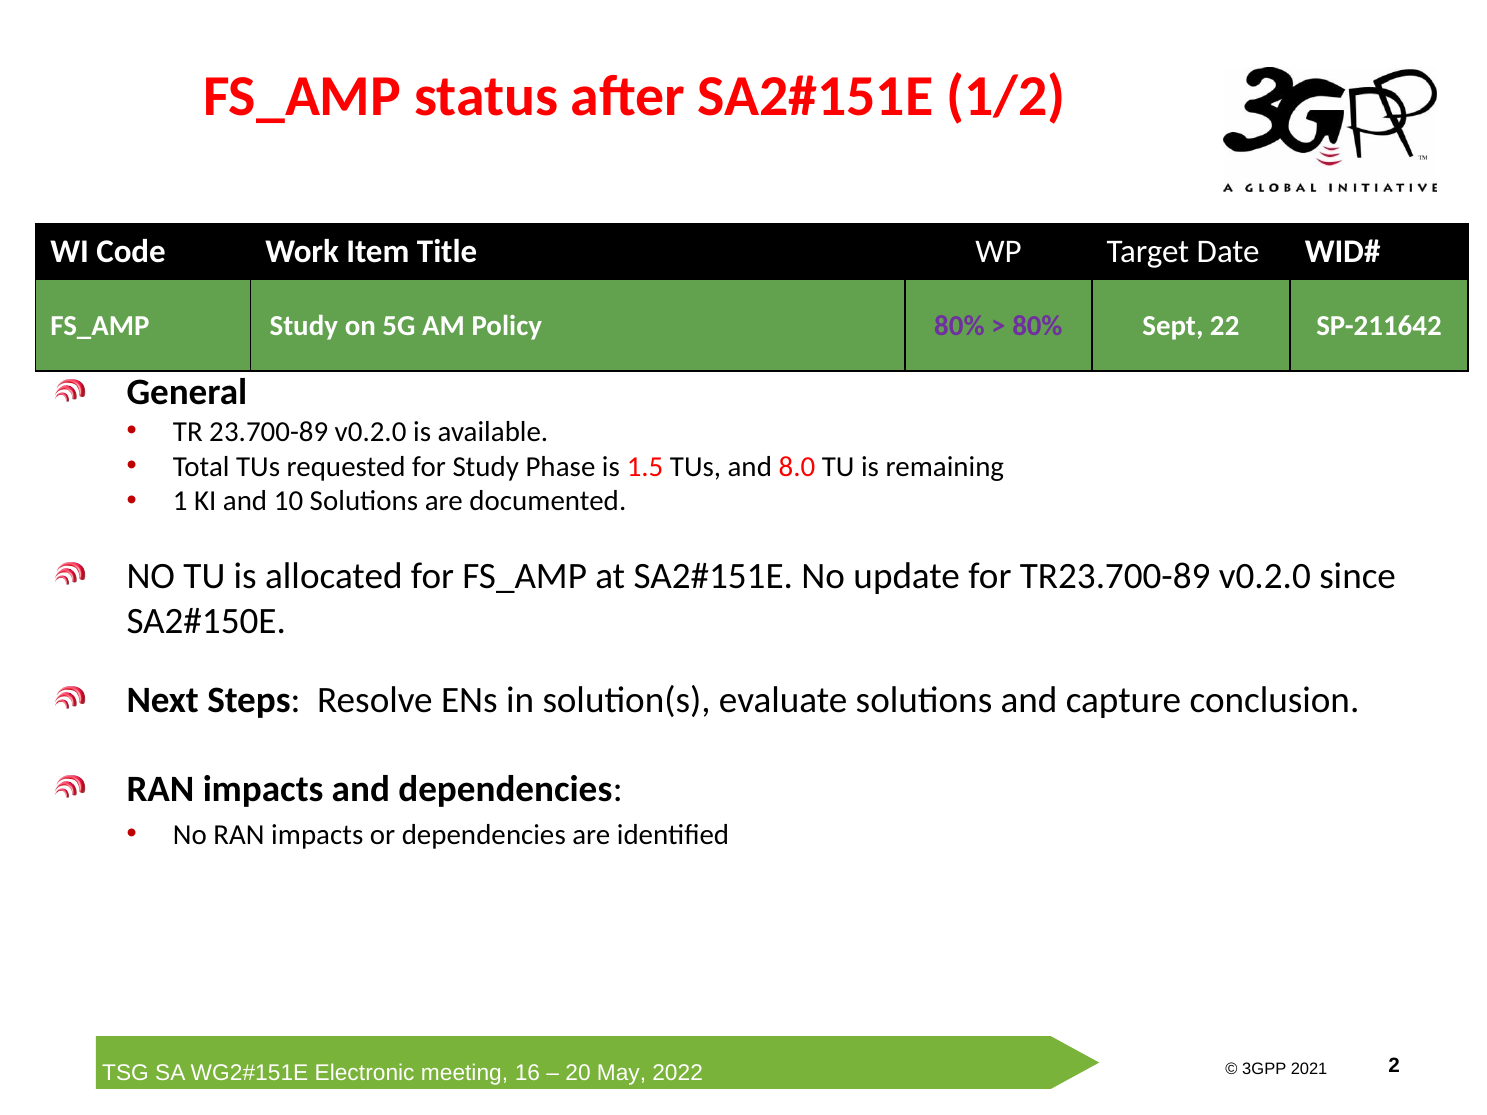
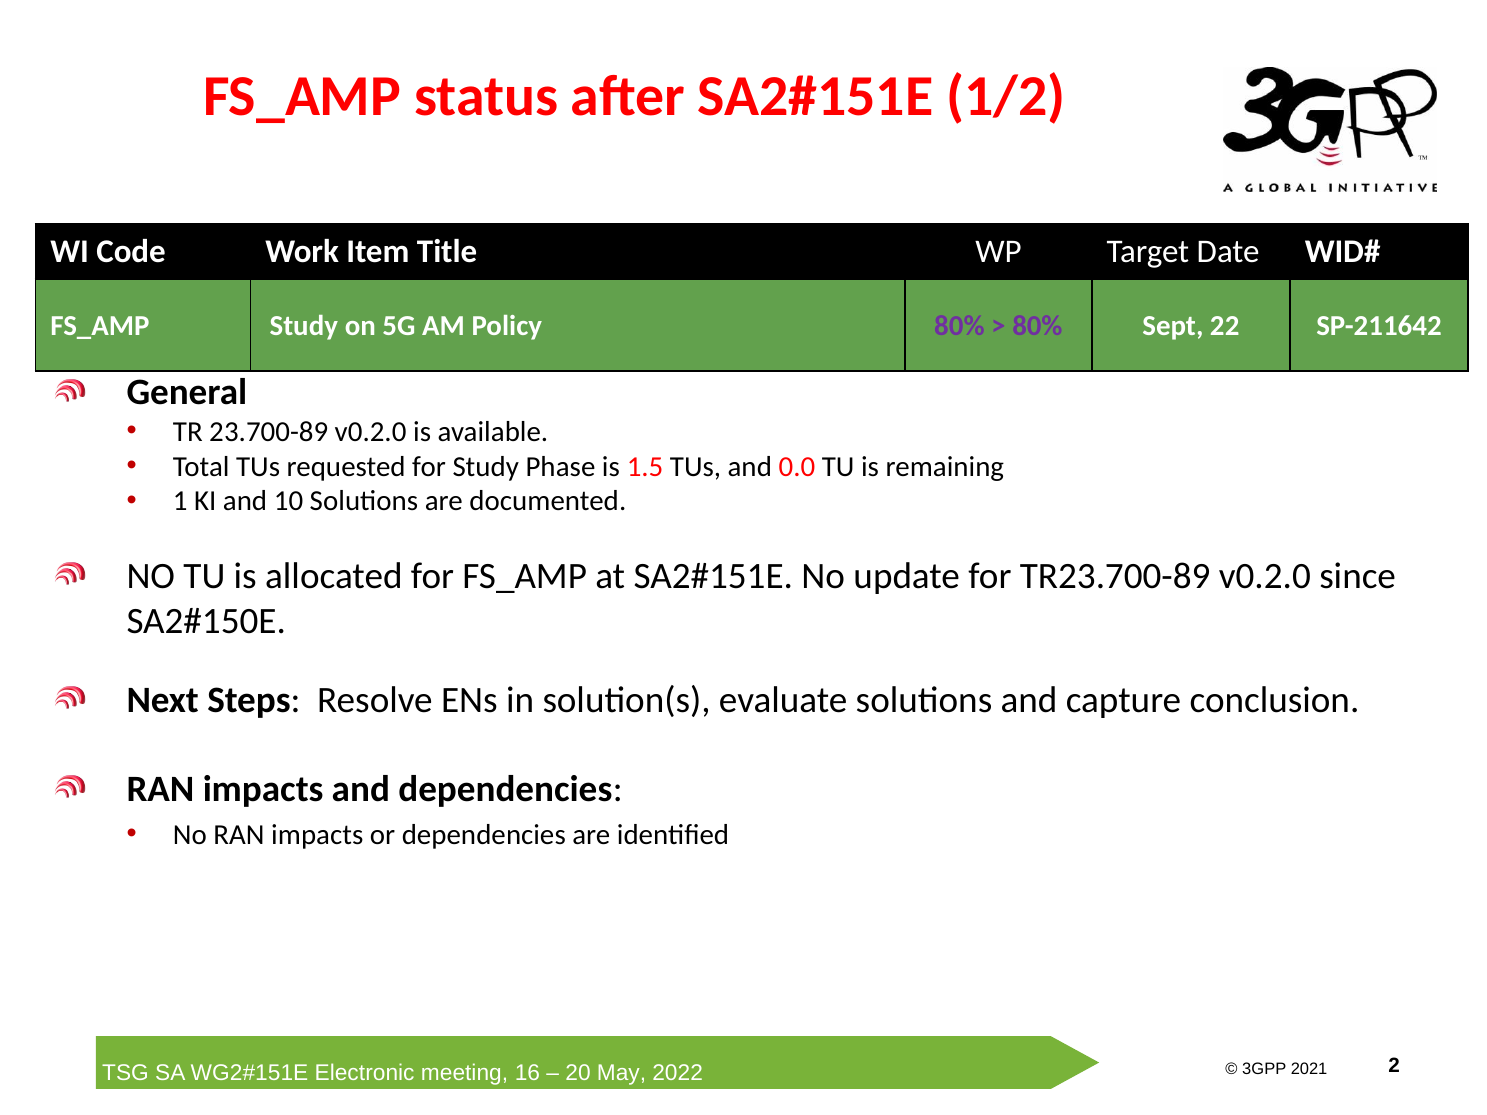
8.0: 8.0 -> 0.0
